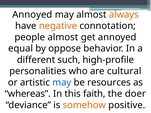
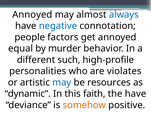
always colour: orange -> blue
negative colour: orange -> blue
people almost: almost -> factors
oppose: oppose -> murder
cultural: cultural -> violates
whereas: whereas -> dynamic
the doer: doer -> have
